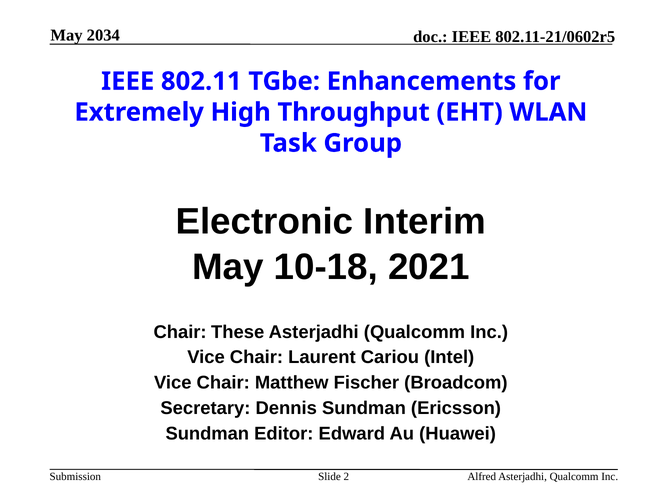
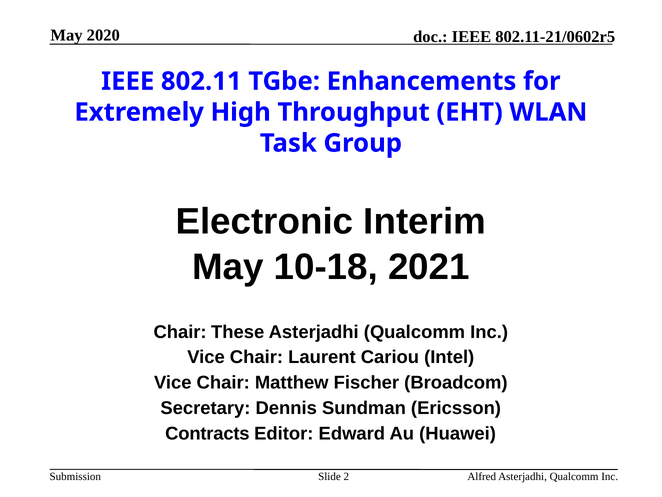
2034: 2034 -> 2020
Sundman at (207, 433): Sundman -> Contracts
